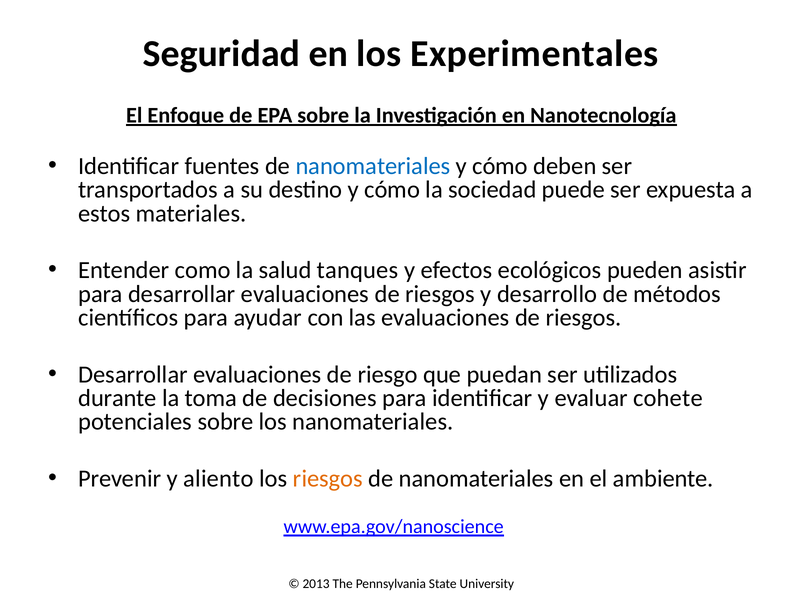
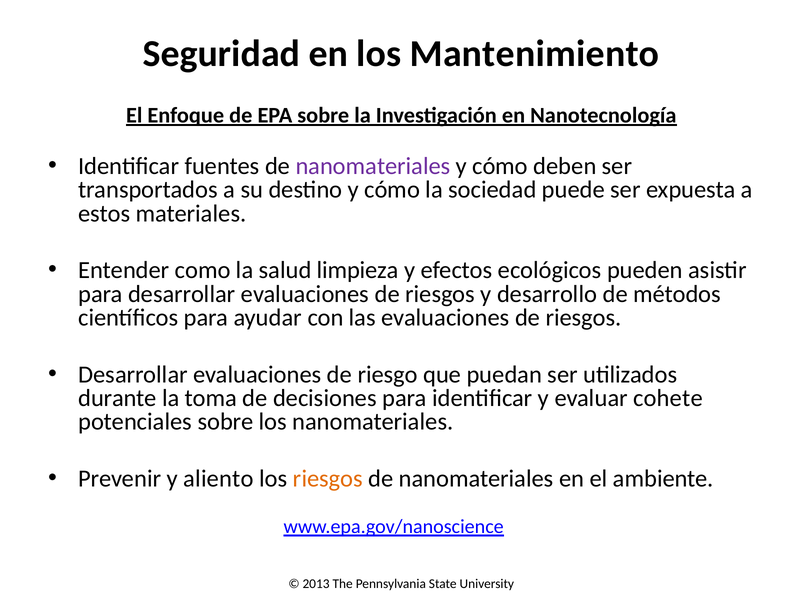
Experimentales: Experimentales -> Mantenimiento
nanomateriales at (373, 166) colour: blue -> purple
tanques: tanques -> limpieza
